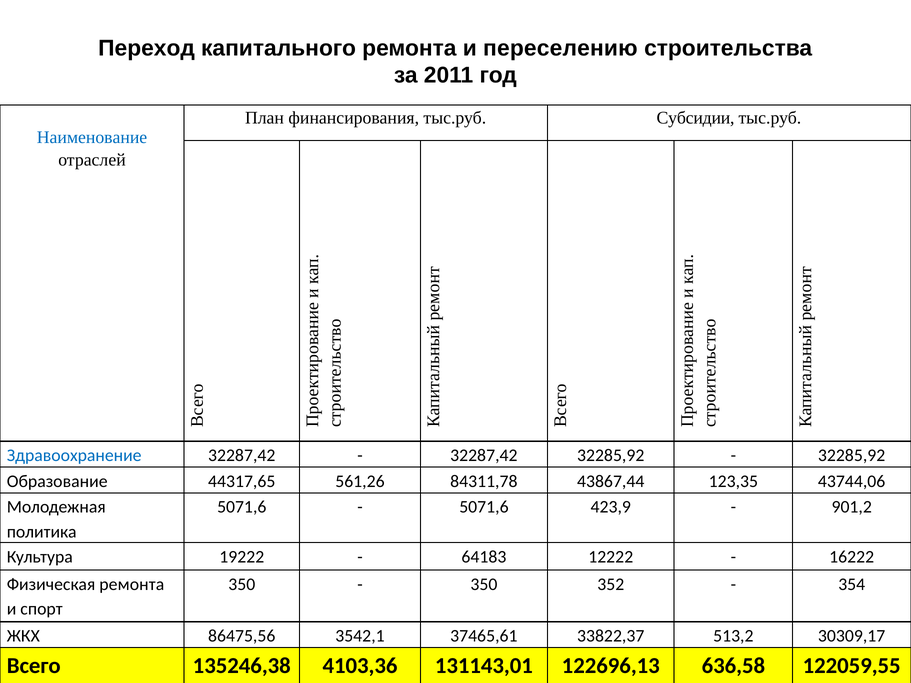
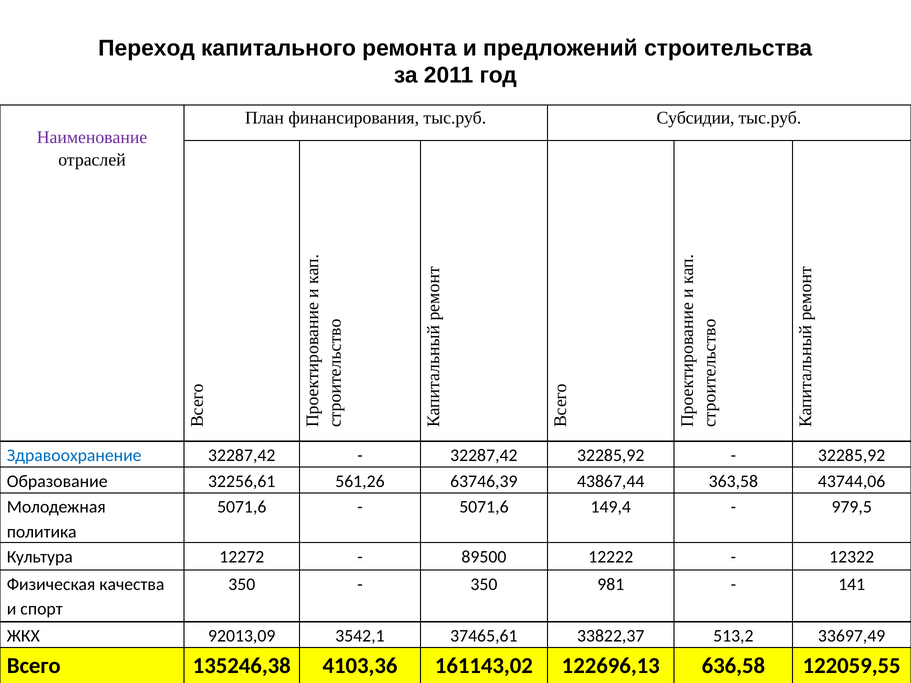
переселению: переселению -> предложений
Наименование colour: blue -> purple
44317,65: 44317,65 -> 32256,61
84311,78: 84311,78 -> 63746,39
123,35: 123,35 -> 363,58
423,9: 423,9 -> 149,4
901,2: 901,2 -> 979,5
19222: 19222 -> 12272
64183: 64183 -> 89500
16222: 16222 -> 12322
Физическая ремонта: ремонта -> качества
352: 352 -> 981
354: 354 -> 141
86475,56: 86475,56 -> 92013,09
30309,17: 30309,17 -> 33697,49
131143,01: 131143,01 -> 161143,02
